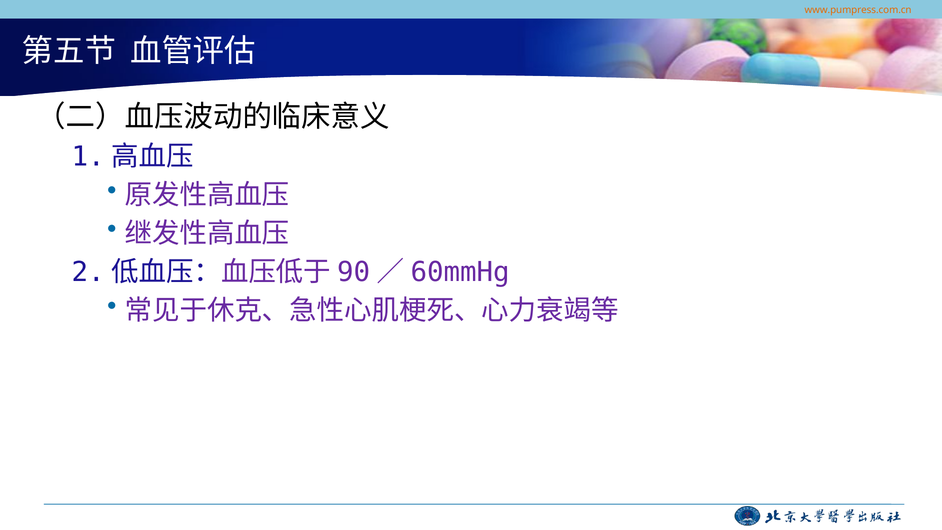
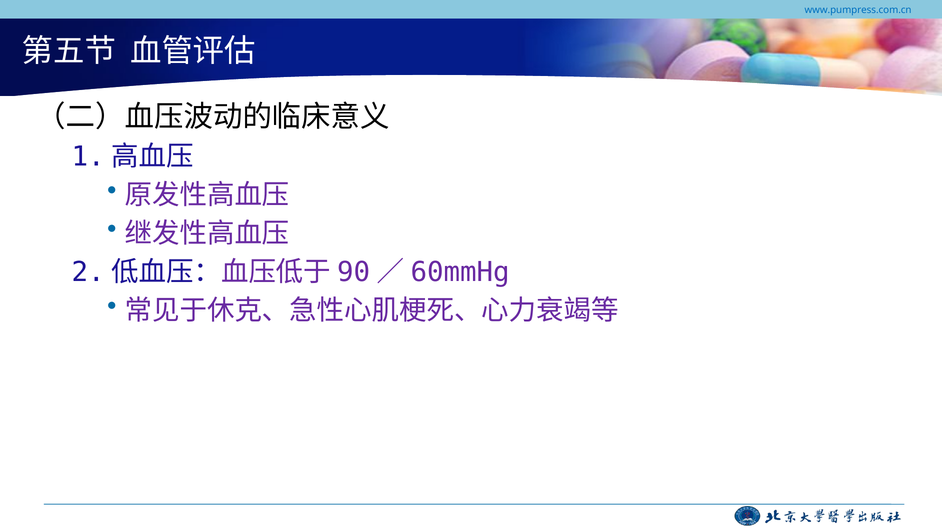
www.pumpress.com.cn colour: orange -> blue
